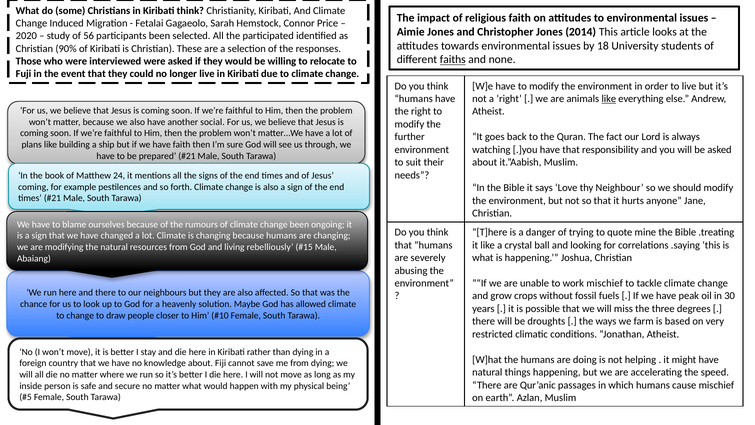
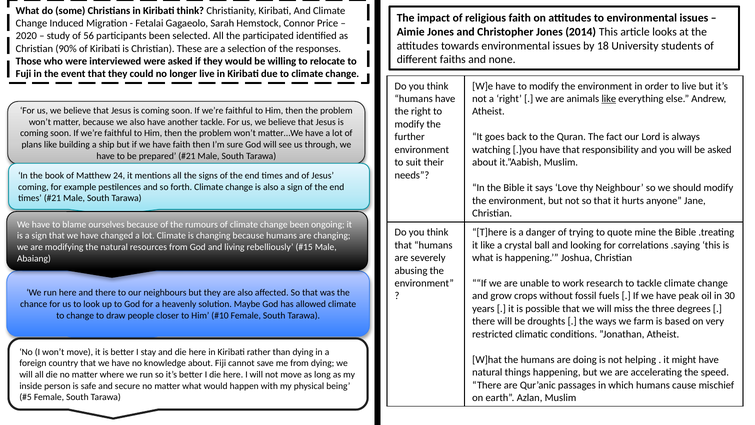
faiths underline: present -> none
another social: social -> tackle
work mischief: mischief -> research
